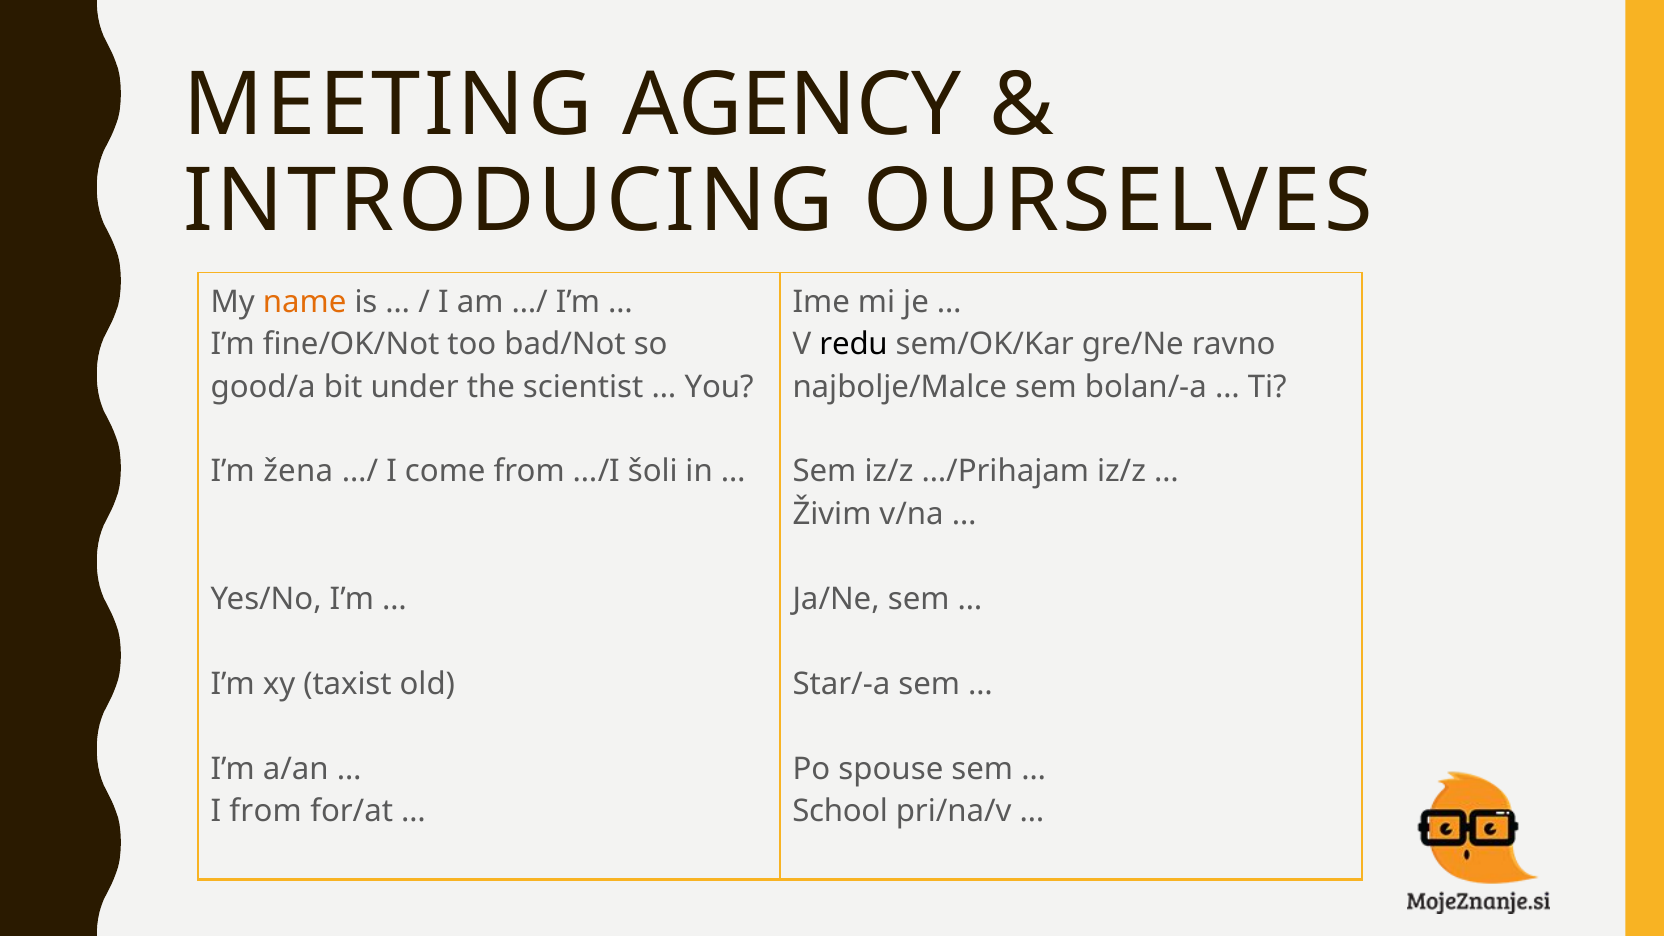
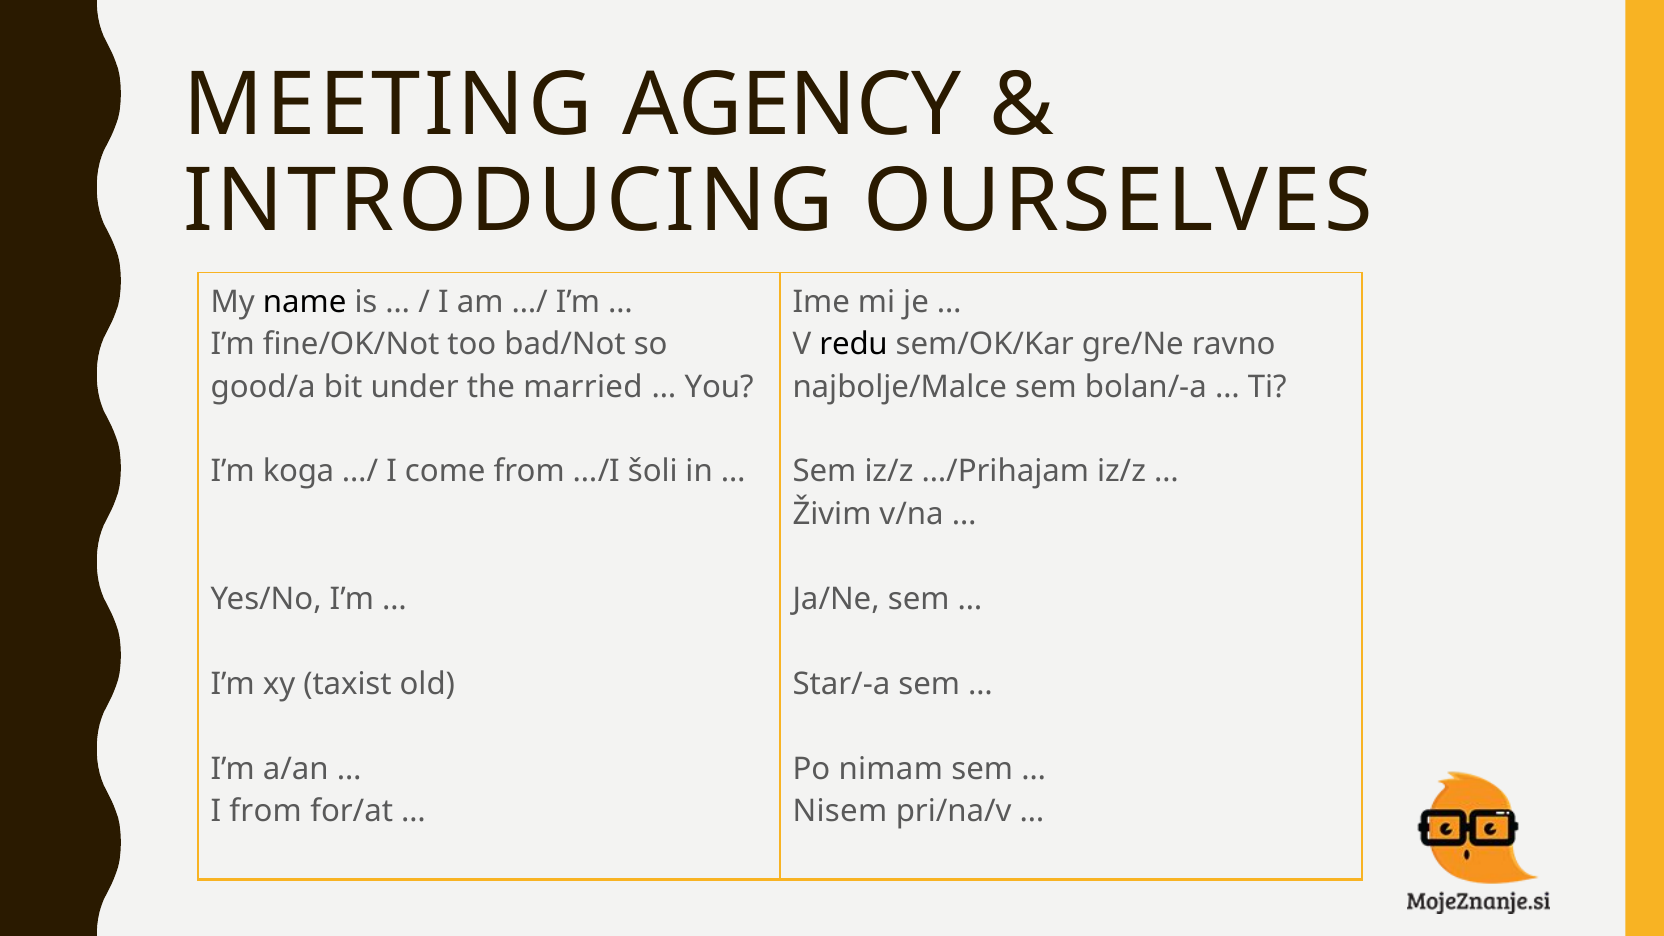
name colour: orange -> black
scientist: scientist -> married
žena: žena -> koga
spouse: spouse -> nimam
School: School -> Nisem
